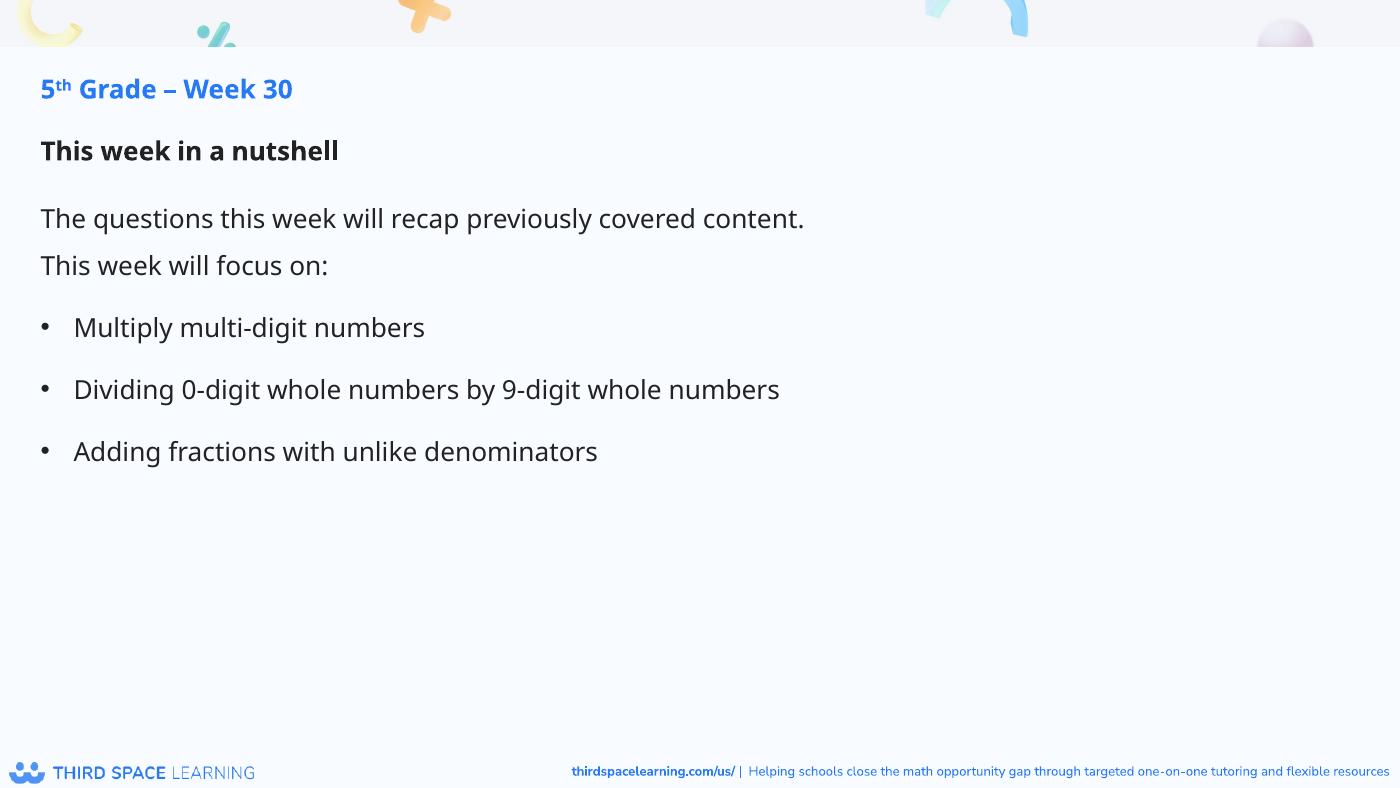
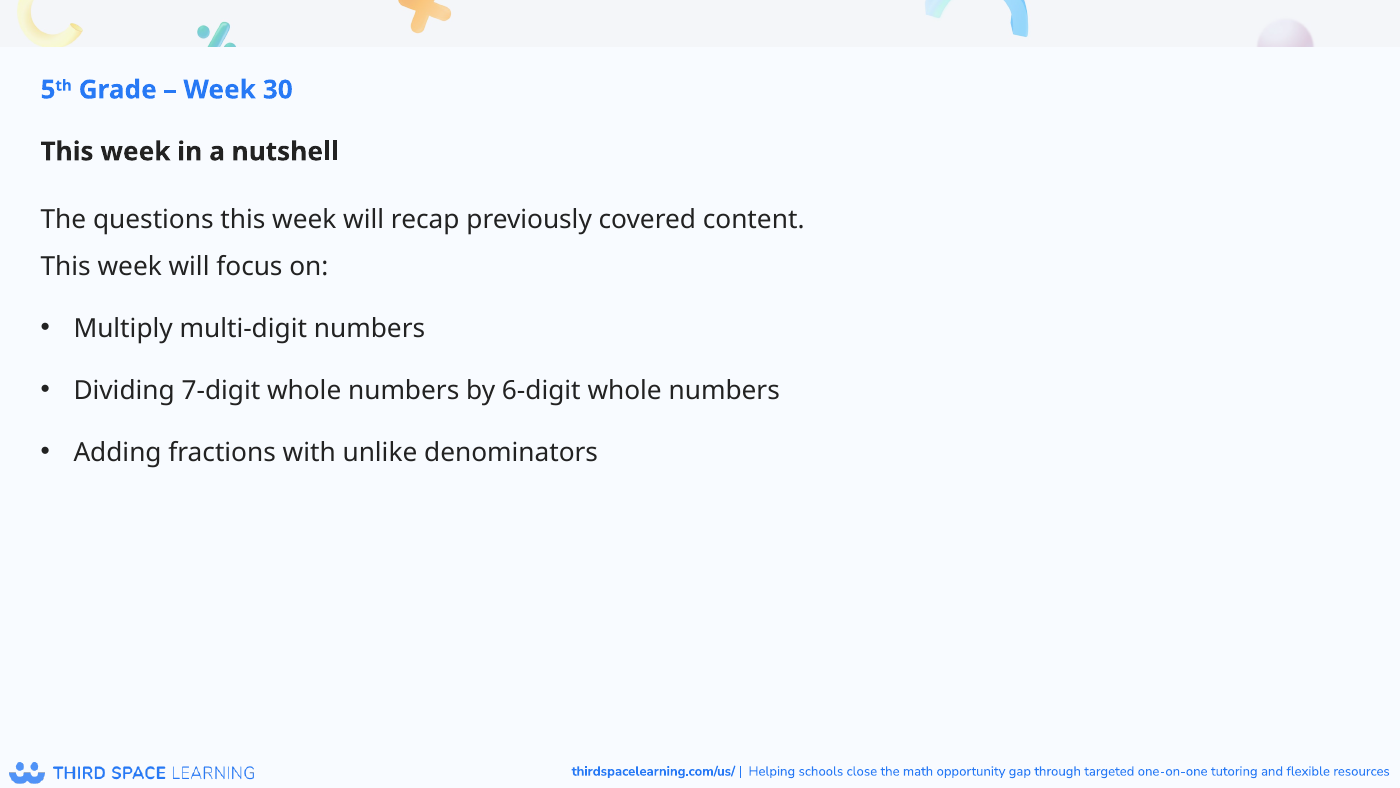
0-digit: 0-digit -> 7-digit
9-digit: 9-digit -> 6-digit
